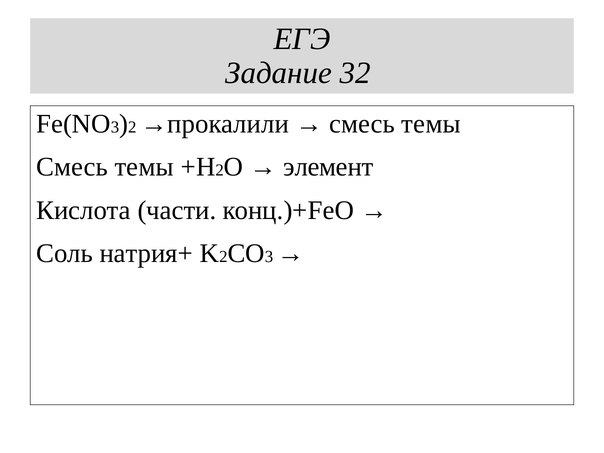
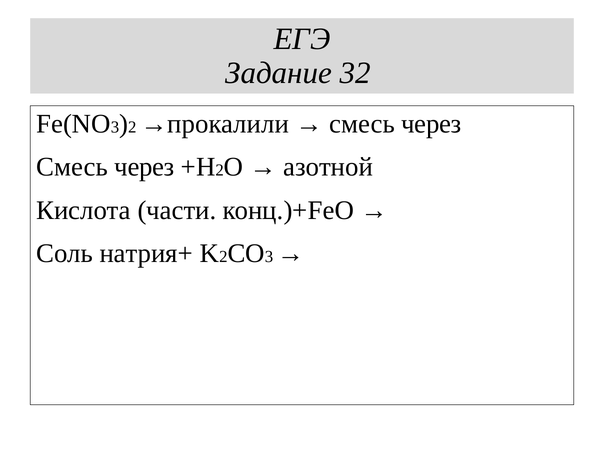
темы at (431, 124): темы -> через
темы at (144, 167): темы -> через
элемент: элемент -> азотной
